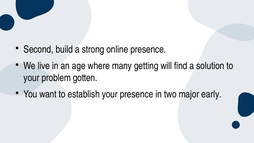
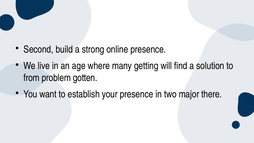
your at (31, 78): your -> from
early: early -> there
